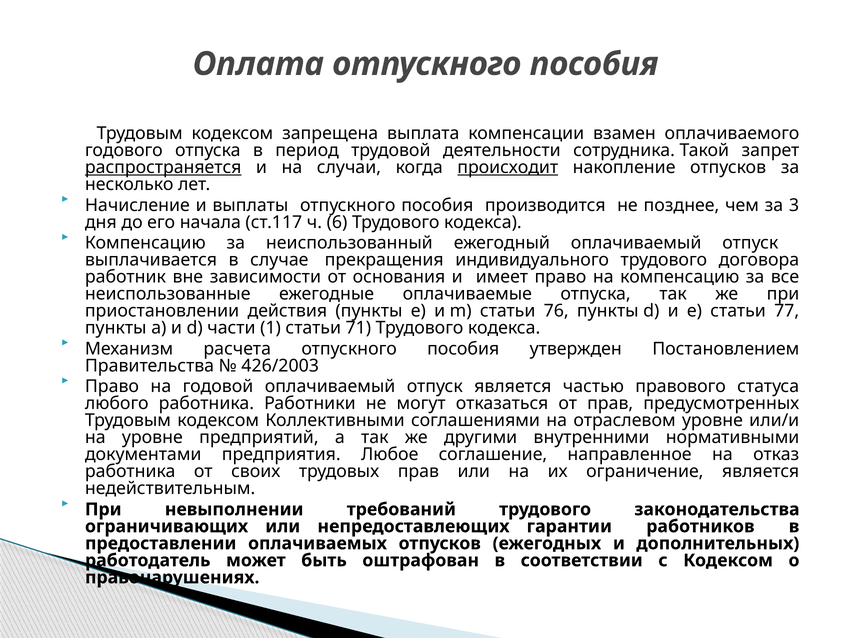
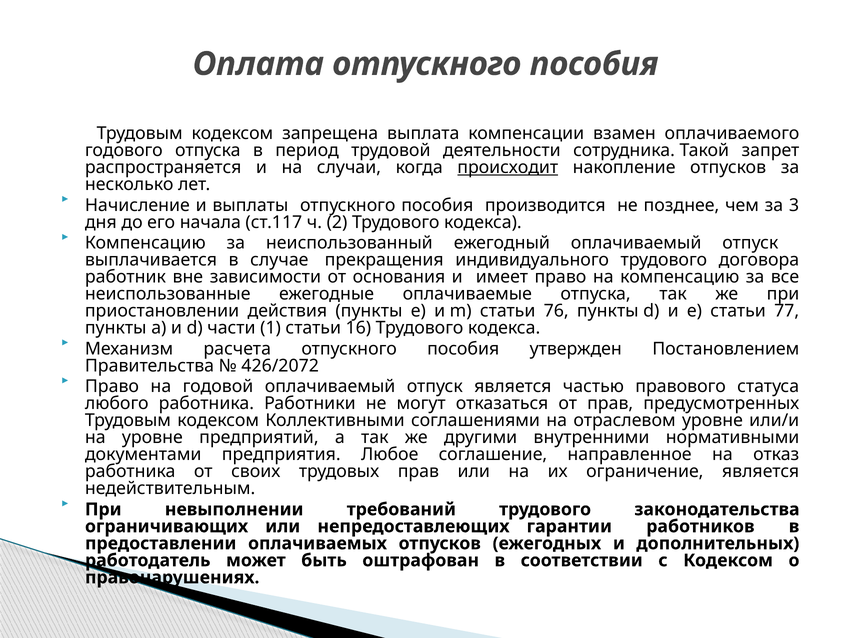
распространяется underline: present -> none
6: 6 -> 2
71: 71 -> 16
426/2003: 426/2003 -> 426/2072
